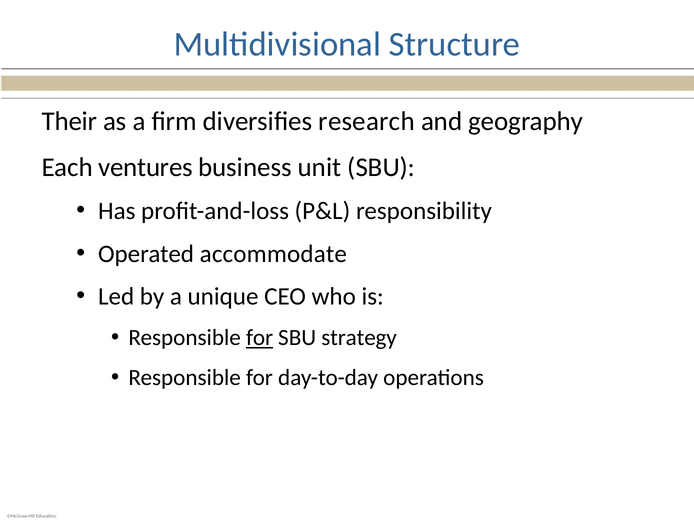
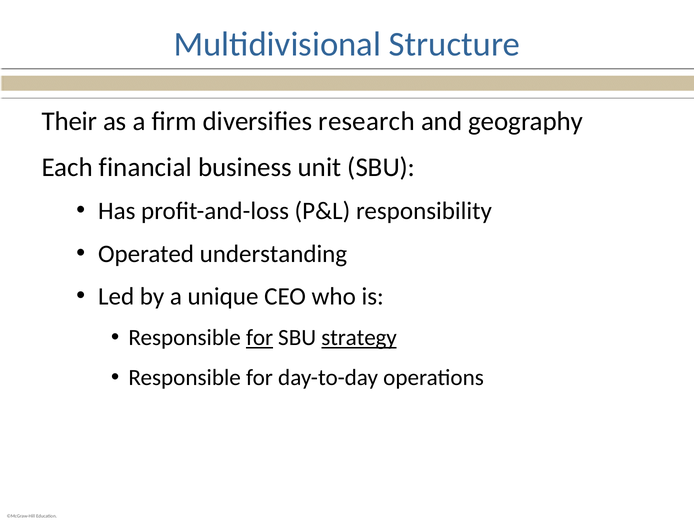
ventures: ventures -> financial
accommodate: accommodate -> understanding
strategy underline: none -> present
